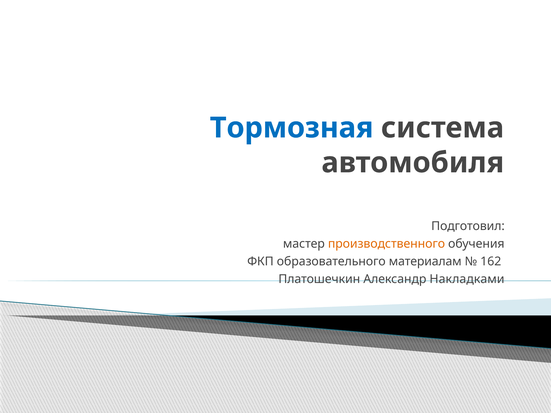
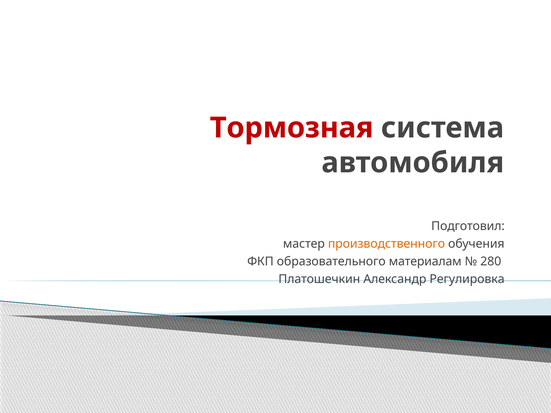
Тормозная colour: blue -> red
162: 162 -> 280
Накладками: Накладками -> Регулировка
